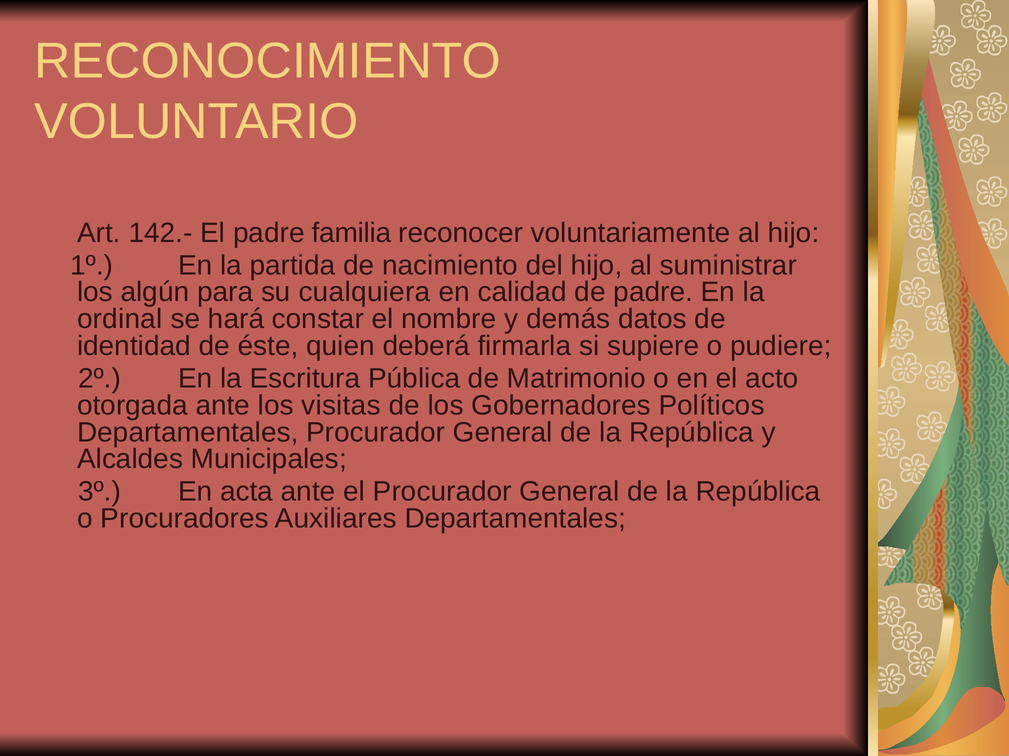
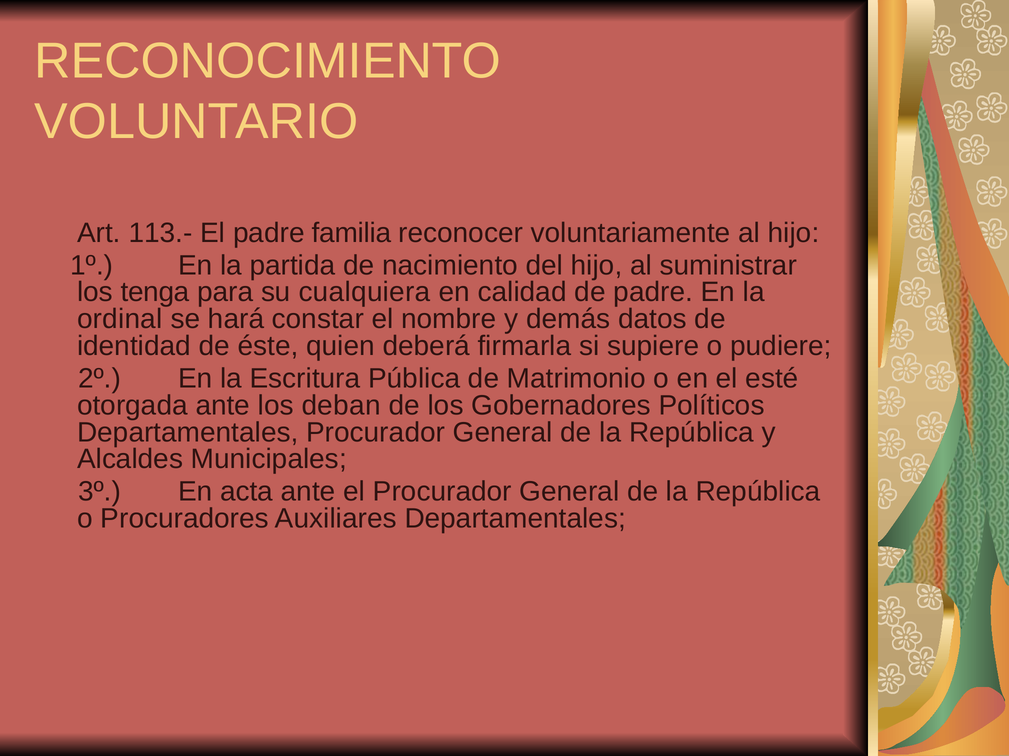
142.-: 142.- -> 113.-
algún: algún -> tenga
acto: acto -> esté
visitas: visitas -> deban
